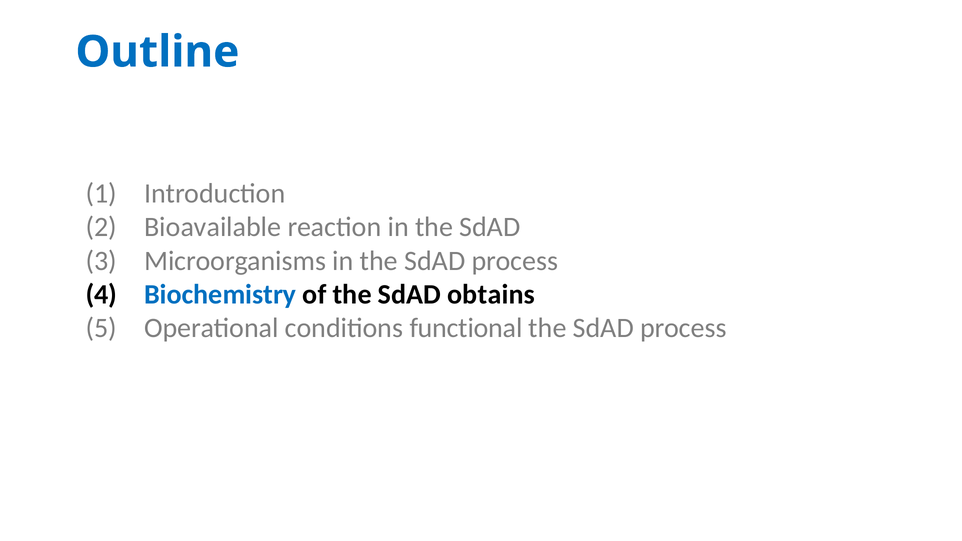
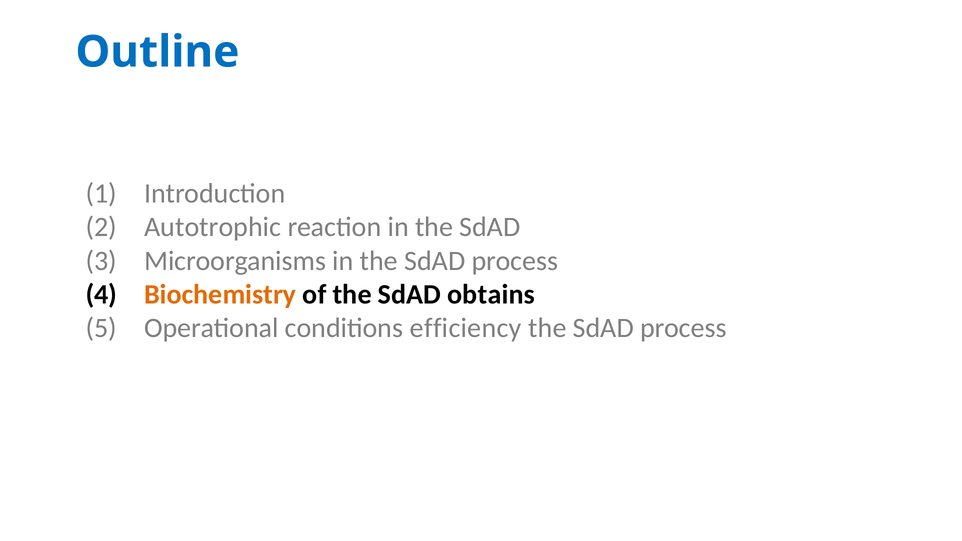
Bioavailable: Bioavailable -> Autotrophic
Biochemistry colour: blue -> orange
functional: functional -> efficiency
